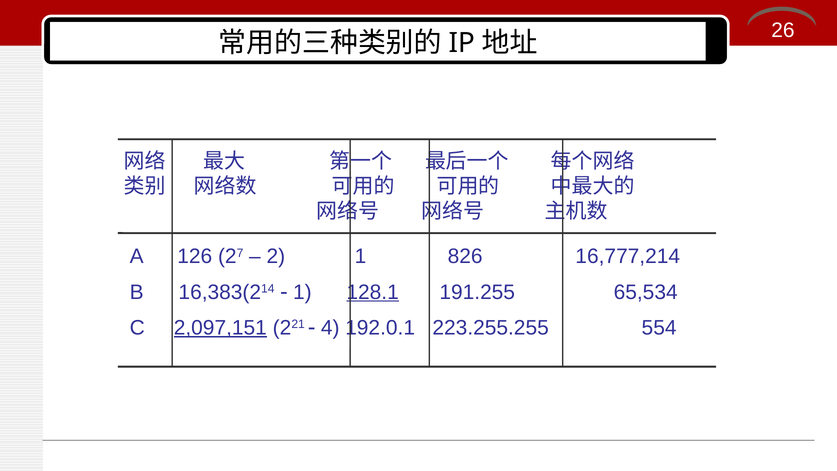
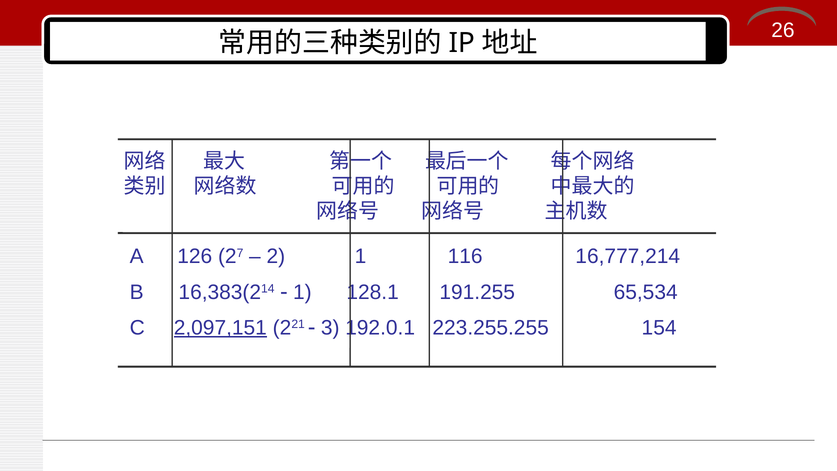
826: 826 -> 116
128.1 underline: present -> none
4: 4 -> 3
554: 554 -> 154
